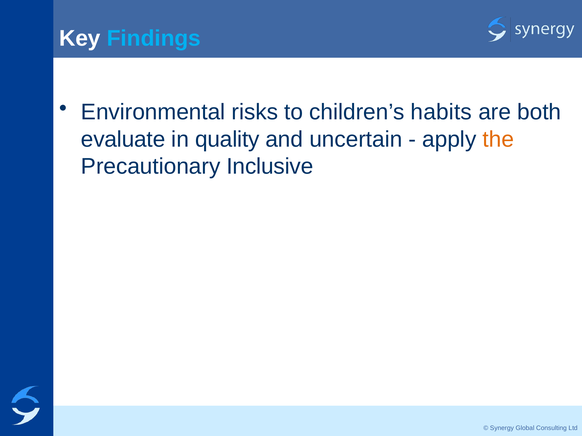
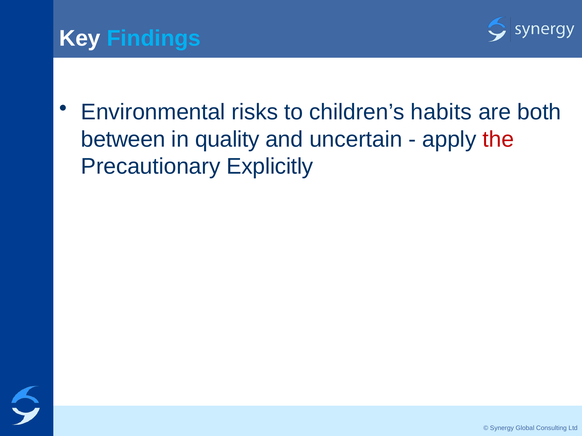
evaluate: evaluate -> between
the colour: orange -> red
Inclusive: Inclusive -> Explicitly
